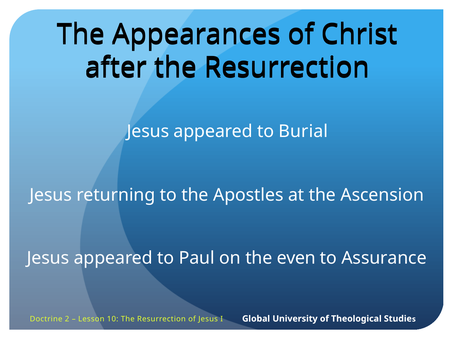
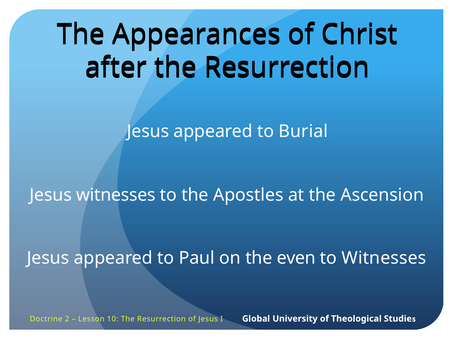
Jesus returning: returning -> witnesses
to Assurance: Assurance -> Witnesses
